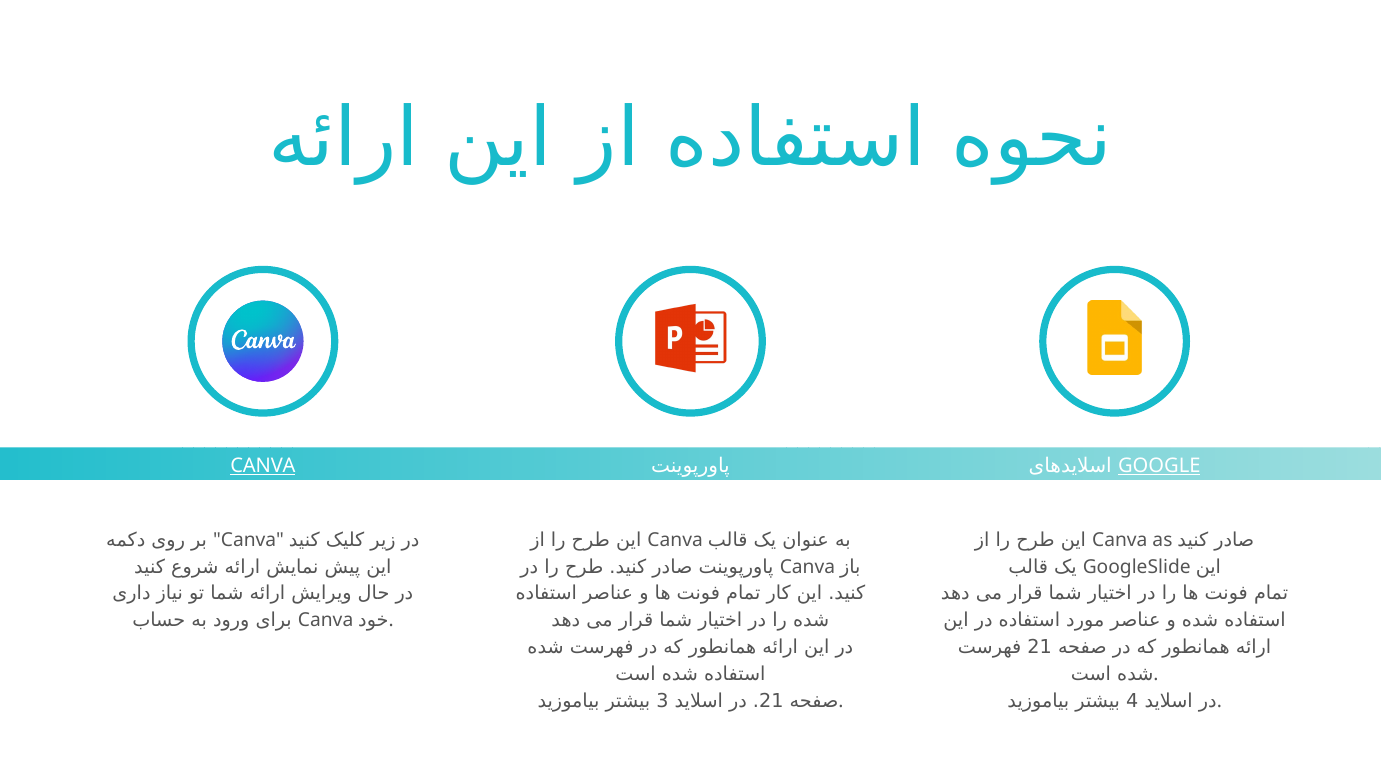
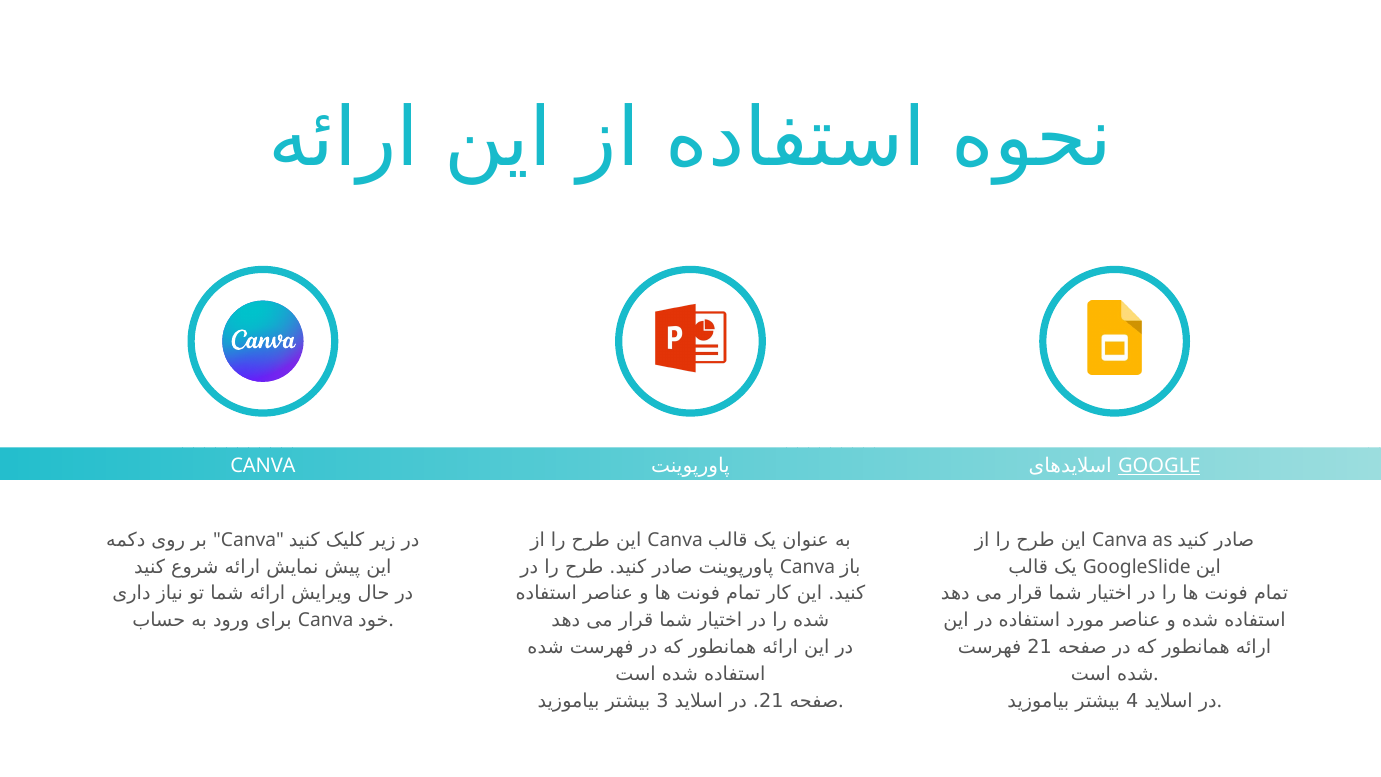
CANVA at (263, 465) underline: present -> none
